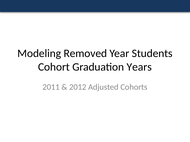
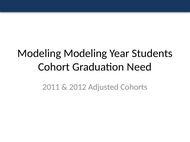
Modeling Removed: Removed -> Modeling
Years: Years -> Need
